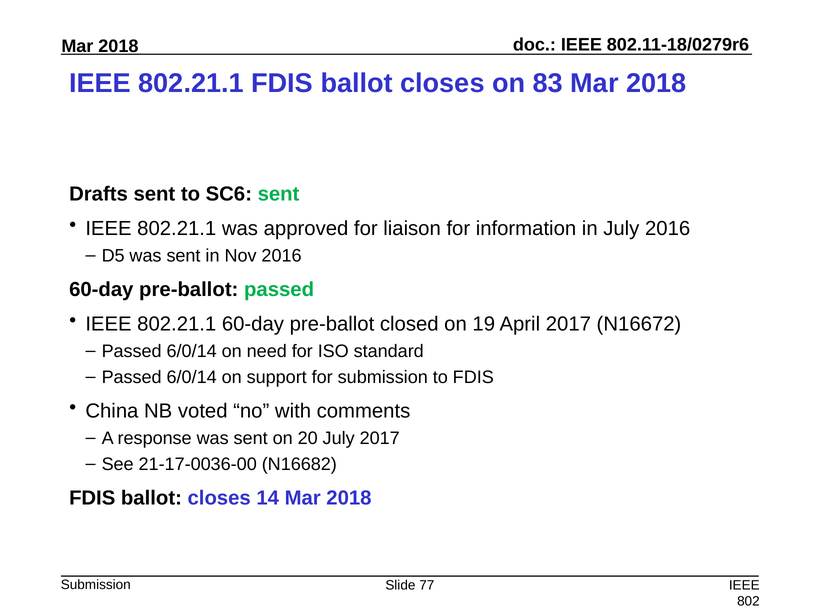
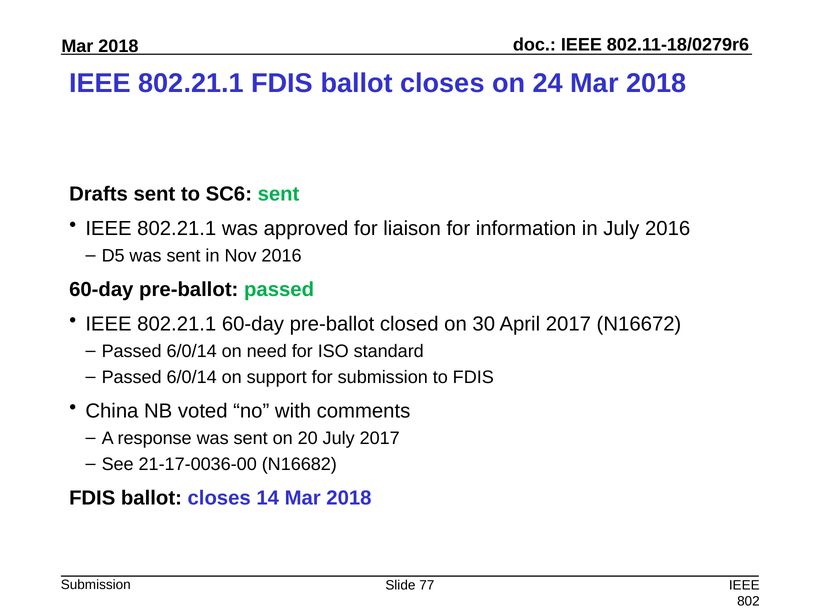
83: 83 -> 24
19: 19 -> 30
